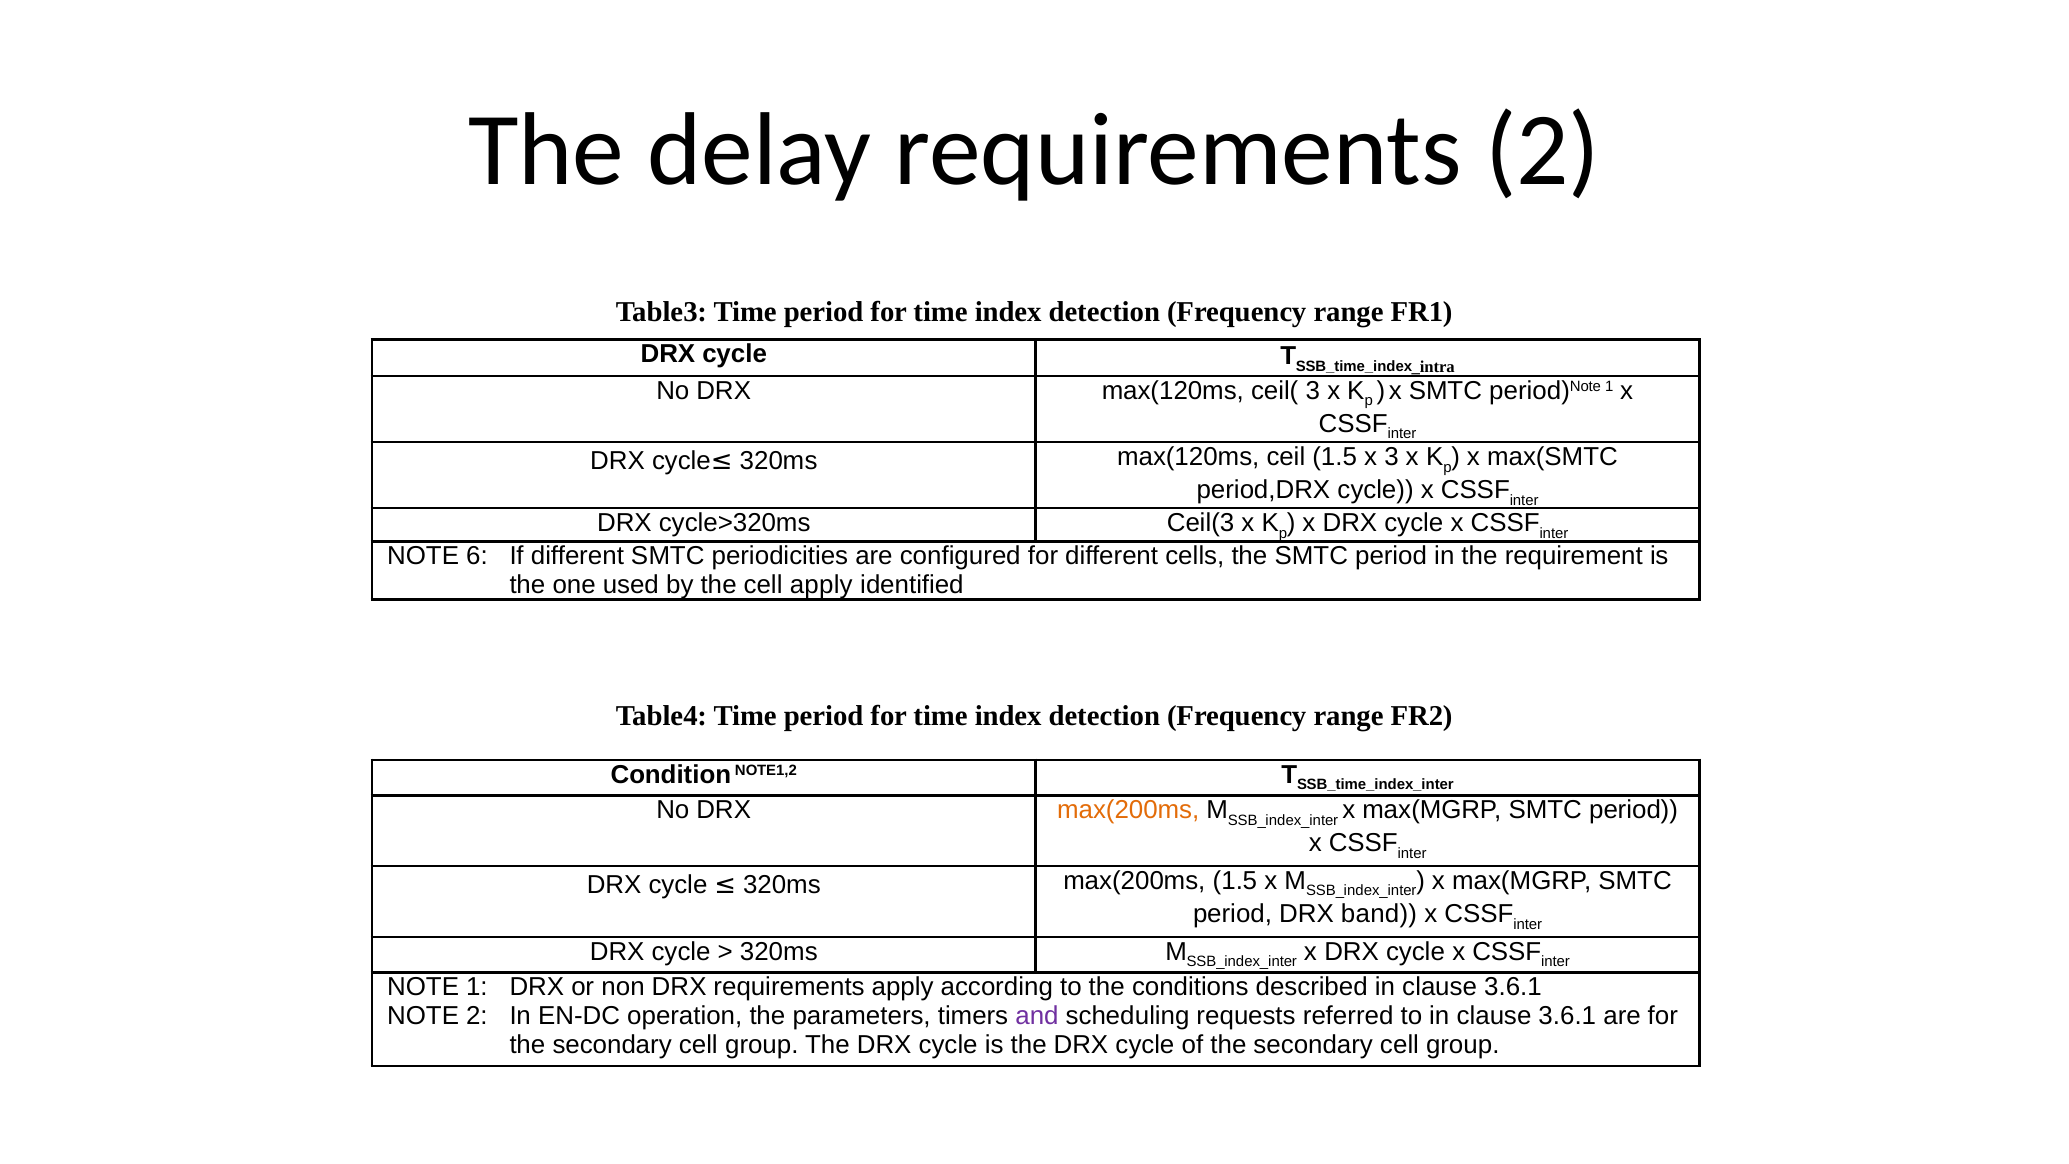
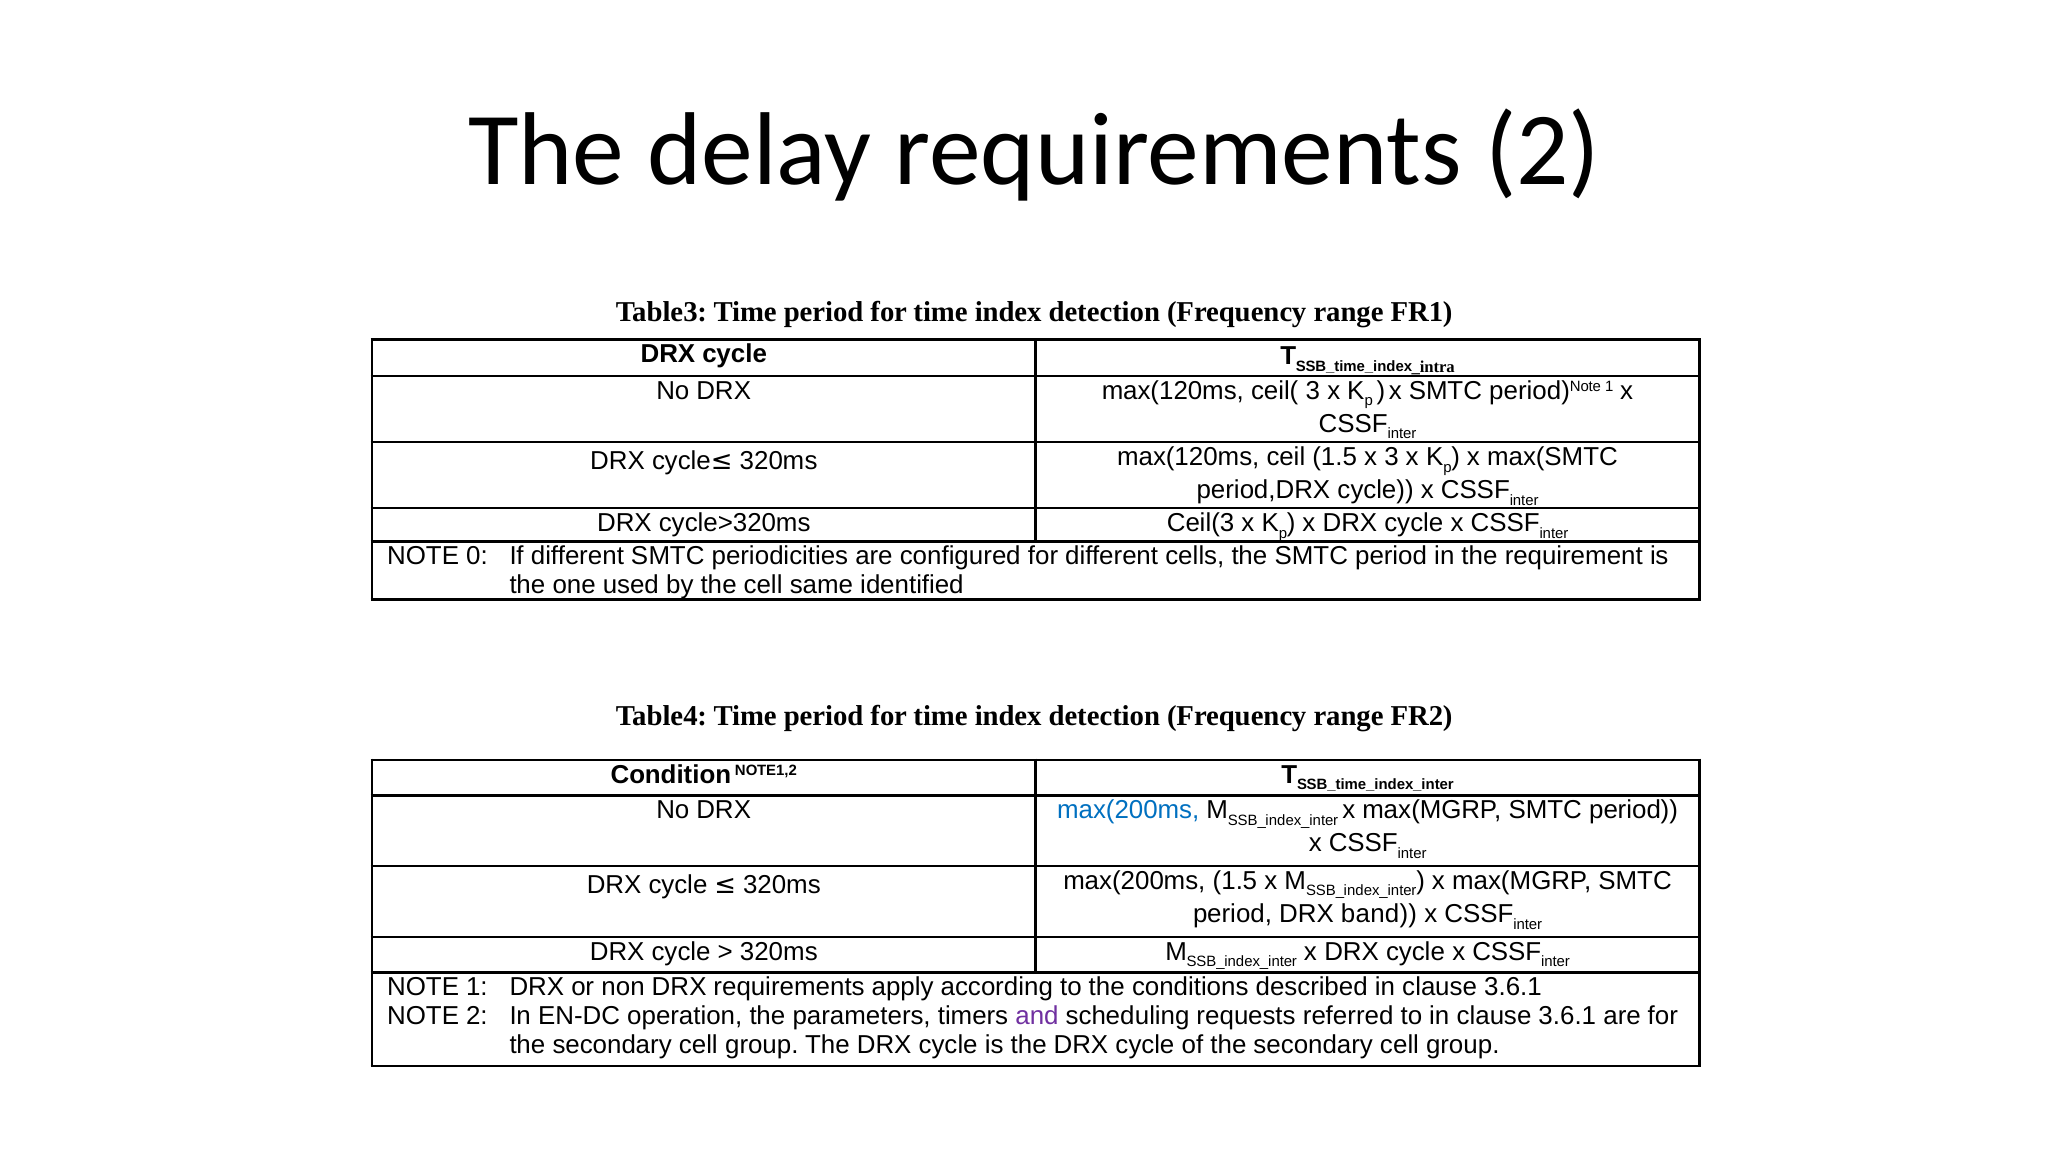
6: 6 -> 0
cell apply: apply -> same
max(200ms at (1128, 810) colour: orange -> blue
